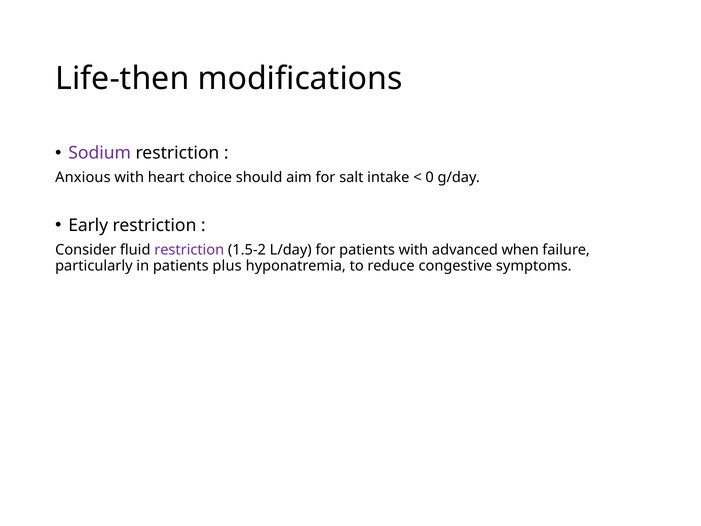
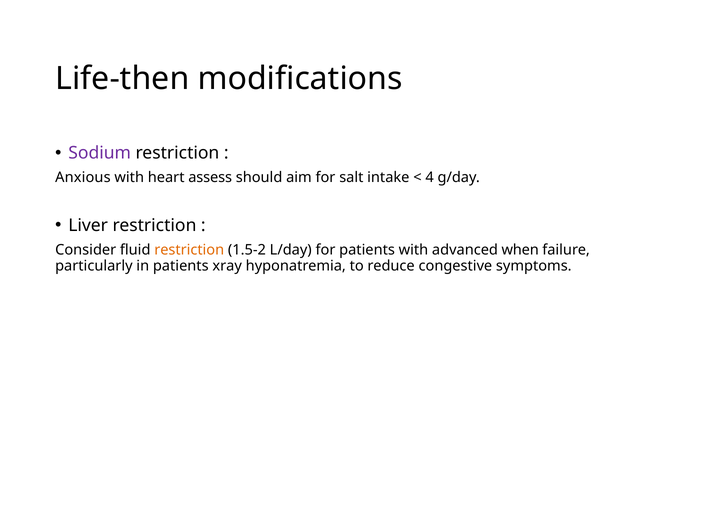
choice: choice -> assess
0: 0 -> 4
Early: Early -> Liver
restriction at (189, 250) colour: purple -> orange
plus: plus -> xray
